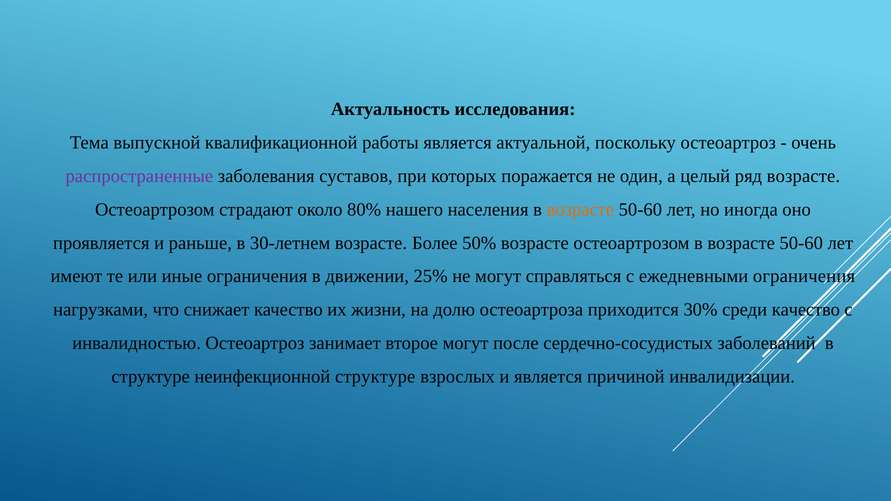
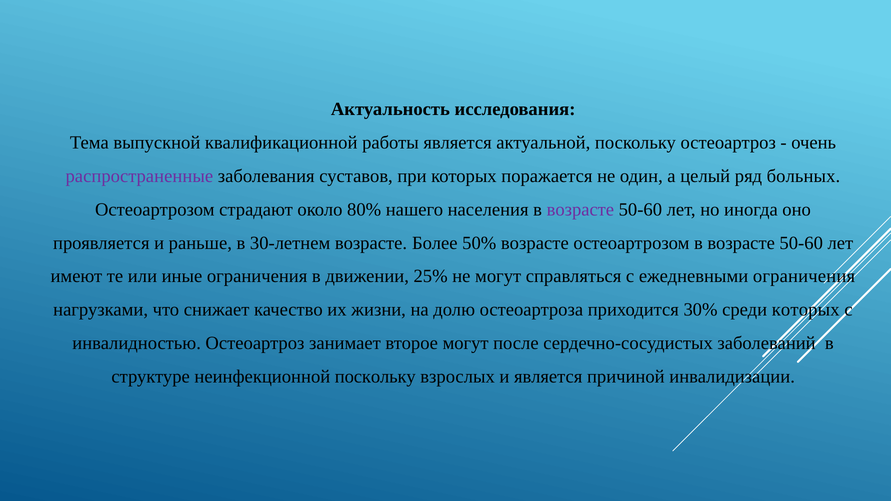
ряд возрасте: возрасте -> больных
возрасте at (580, 210) colour: orange -> purple
среди качество: качество -> которых
неинфекционной структуре: структуре -> поскольку
